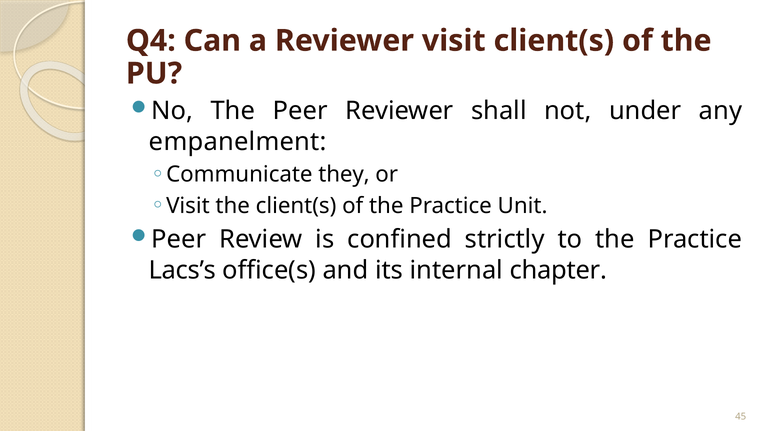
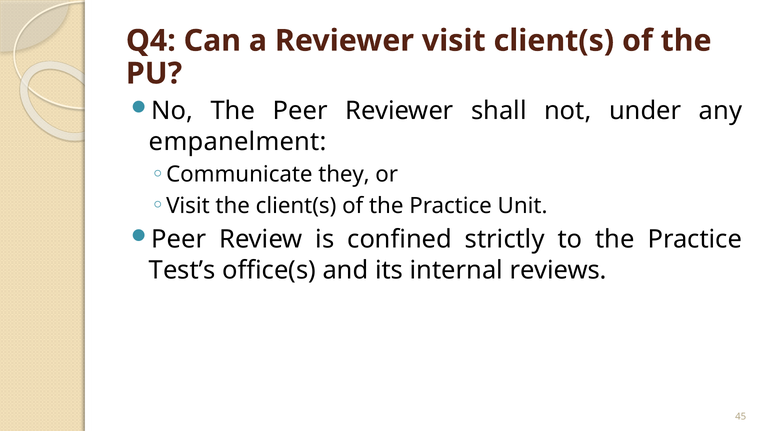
Lacs’s: Lacs’s -> Test’s
chapter: chapter -> reviews
